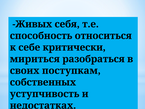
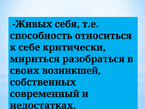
поступкам: поступкам -> возникшей
уступчивость: уступчивость -> современный
